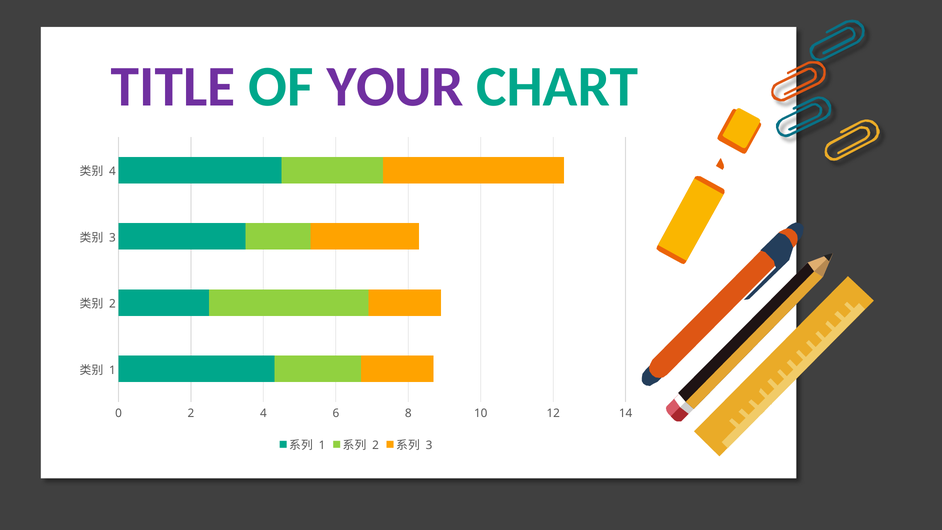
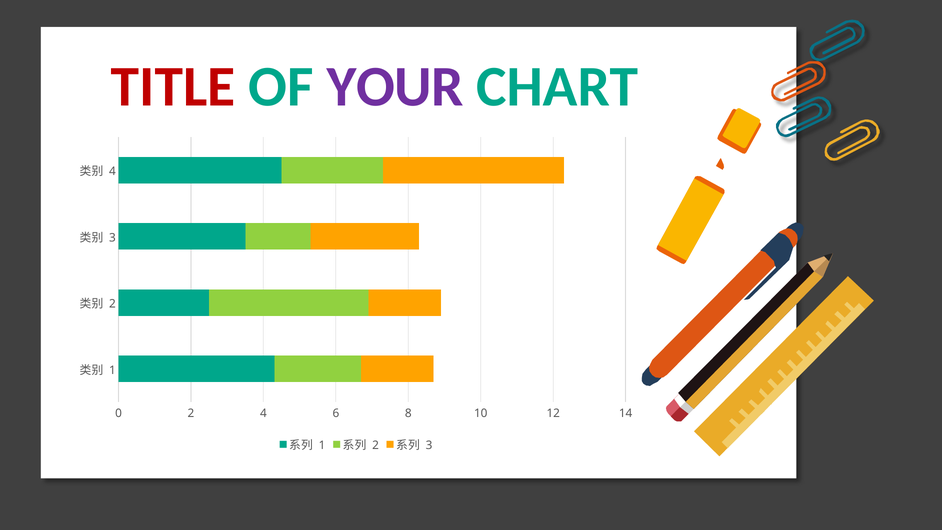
TITLE colour: purple -> red
